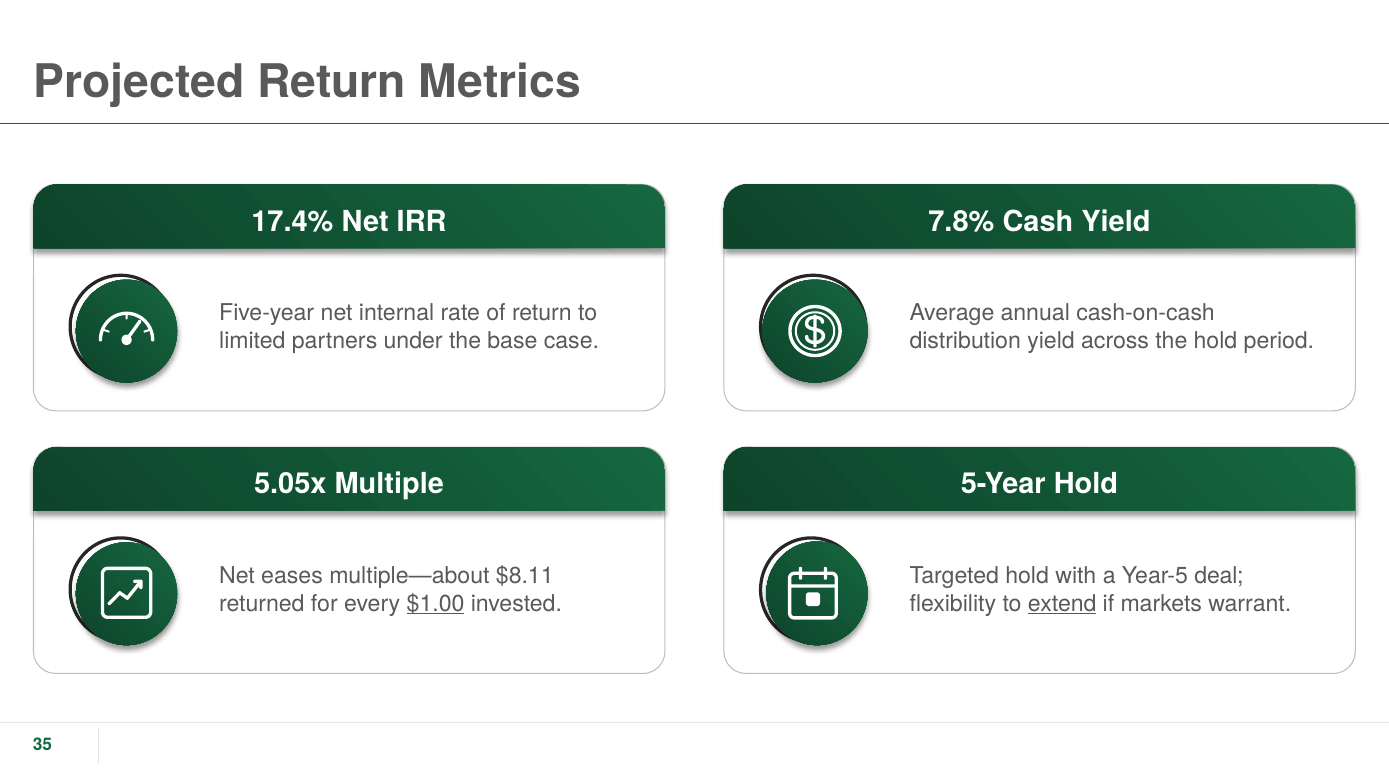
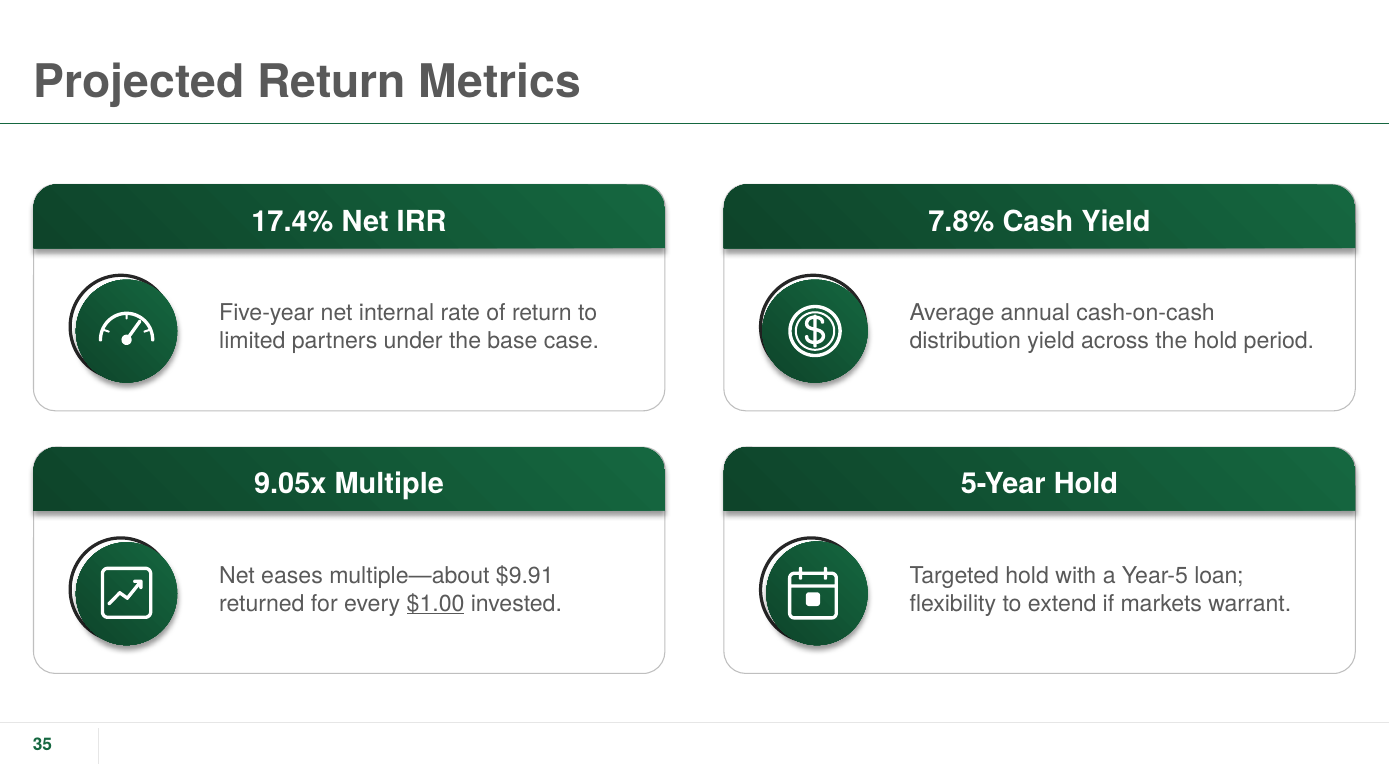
5.05x: 5.05x -> 9.05x
$8.11: $8.11 -> $9.91
deal: deal -> loan
extend underline: present -> none
